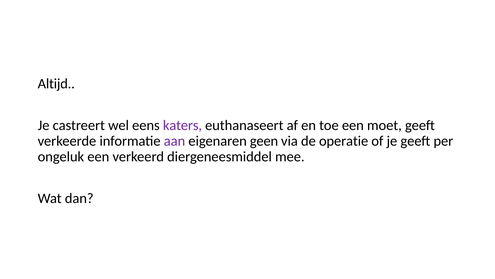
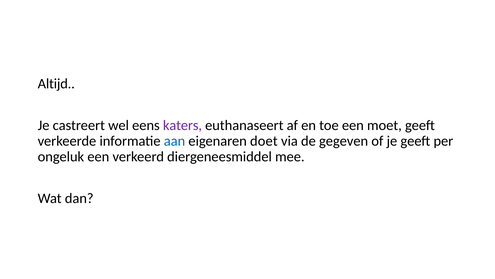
aan colour: purple -> blue
geen: geen -> doet
operatie: operatie -> gegeven
